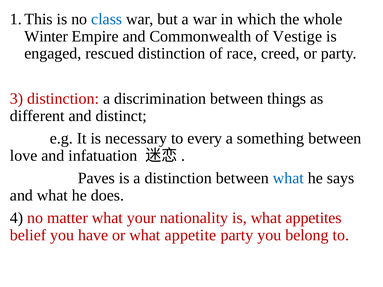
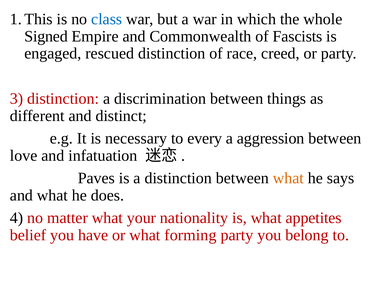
Winter: Winter -> Signed
Vestige: Vestige -> Fascists
something: something -> aggression
what at (288, 178) colour: blue -> orange
appetite: appetite -> forming
